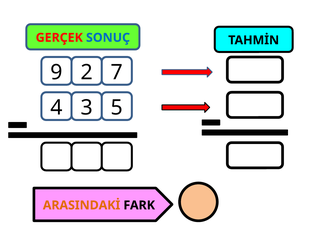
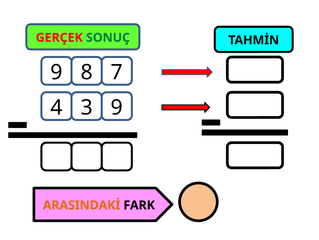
SONUÇ colour: blue -> green
2: 2 -> 8
3 5: 5 -> 9
